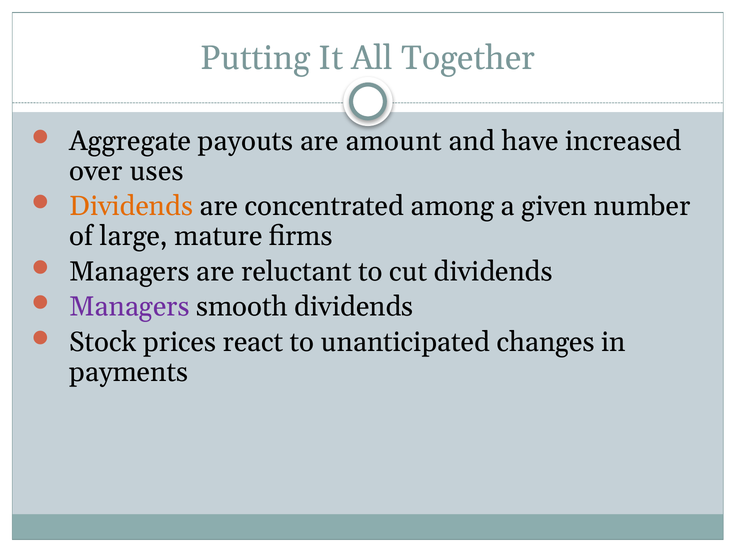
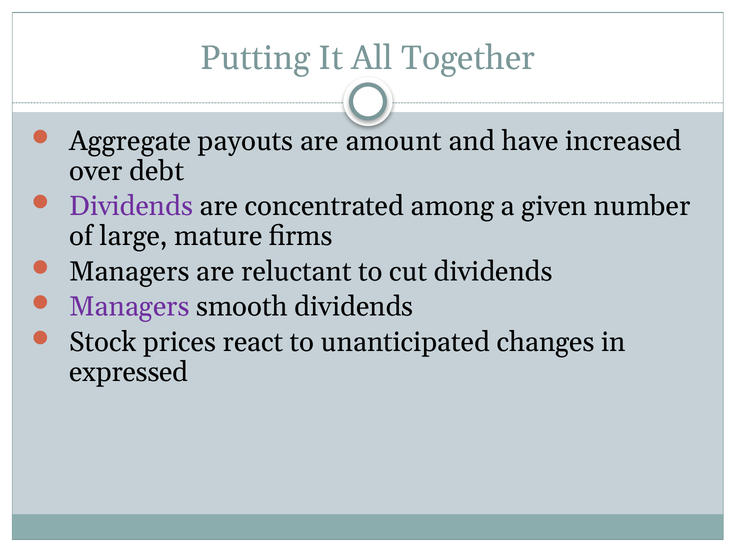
uses: uses -> debt
Dividends at (131, 206) colour: orange -> purple
payments: payments -> expressed
